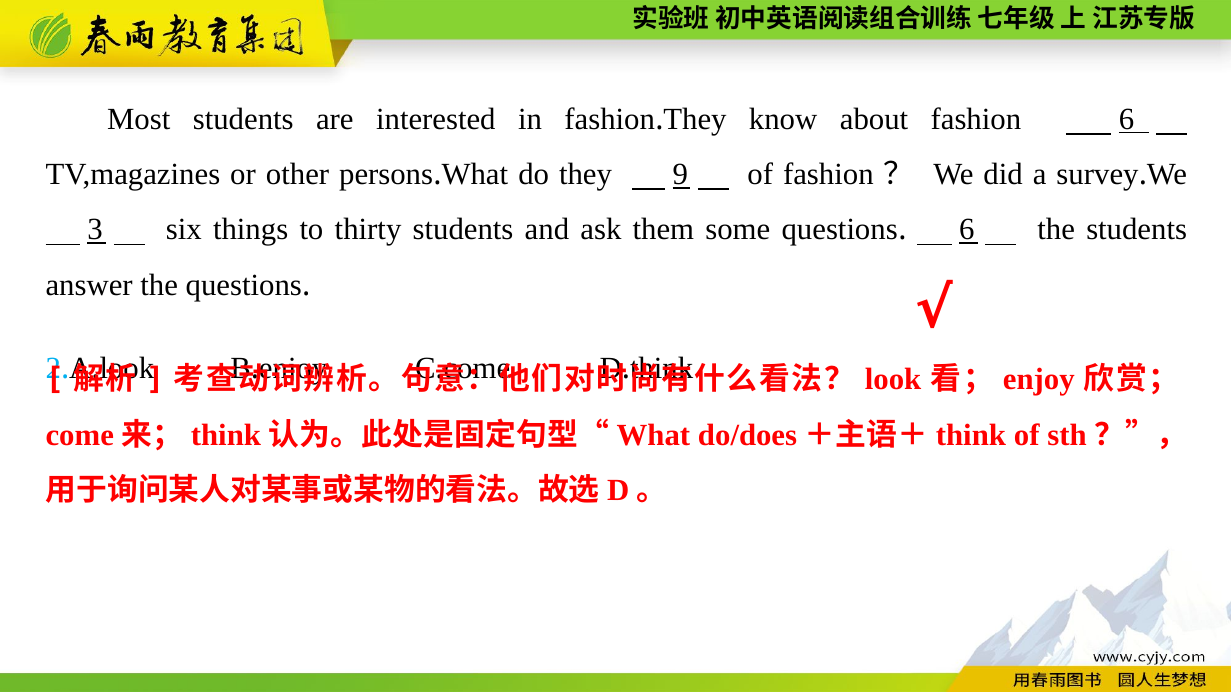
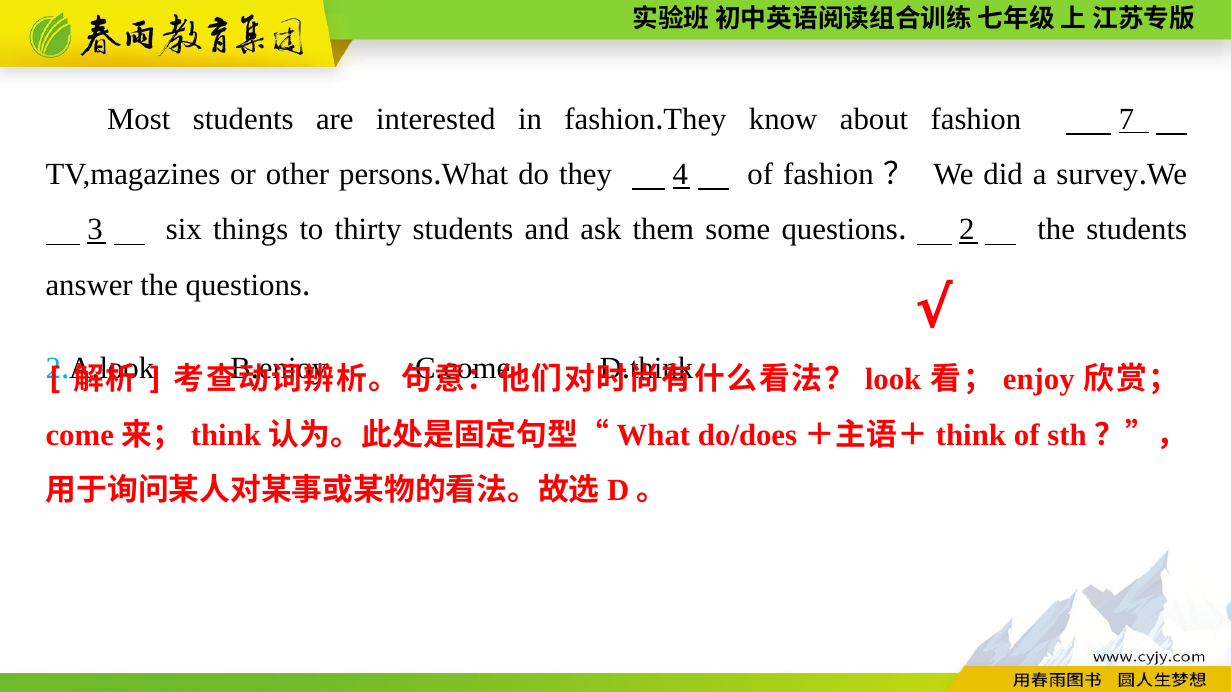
fashion 6: 6 -> 7
9: 9 -> 4
6 at (967, 230): 6 -> 2
